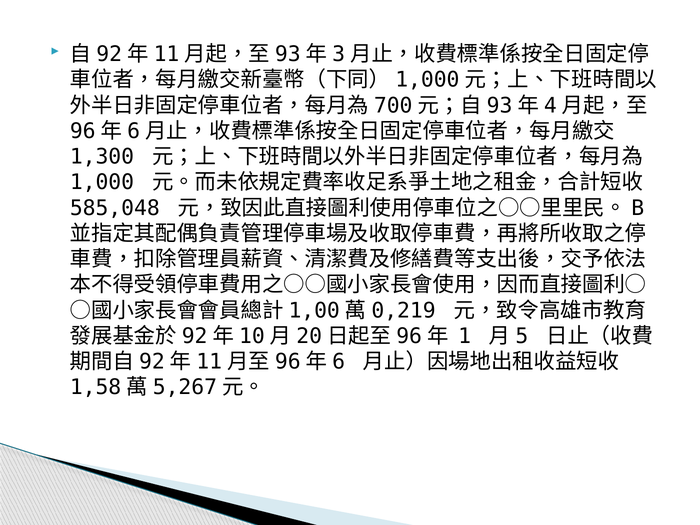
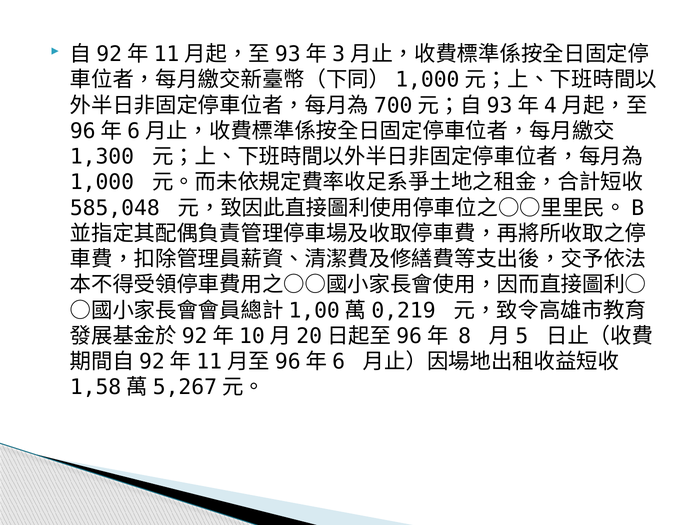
1: 1 -> 8
